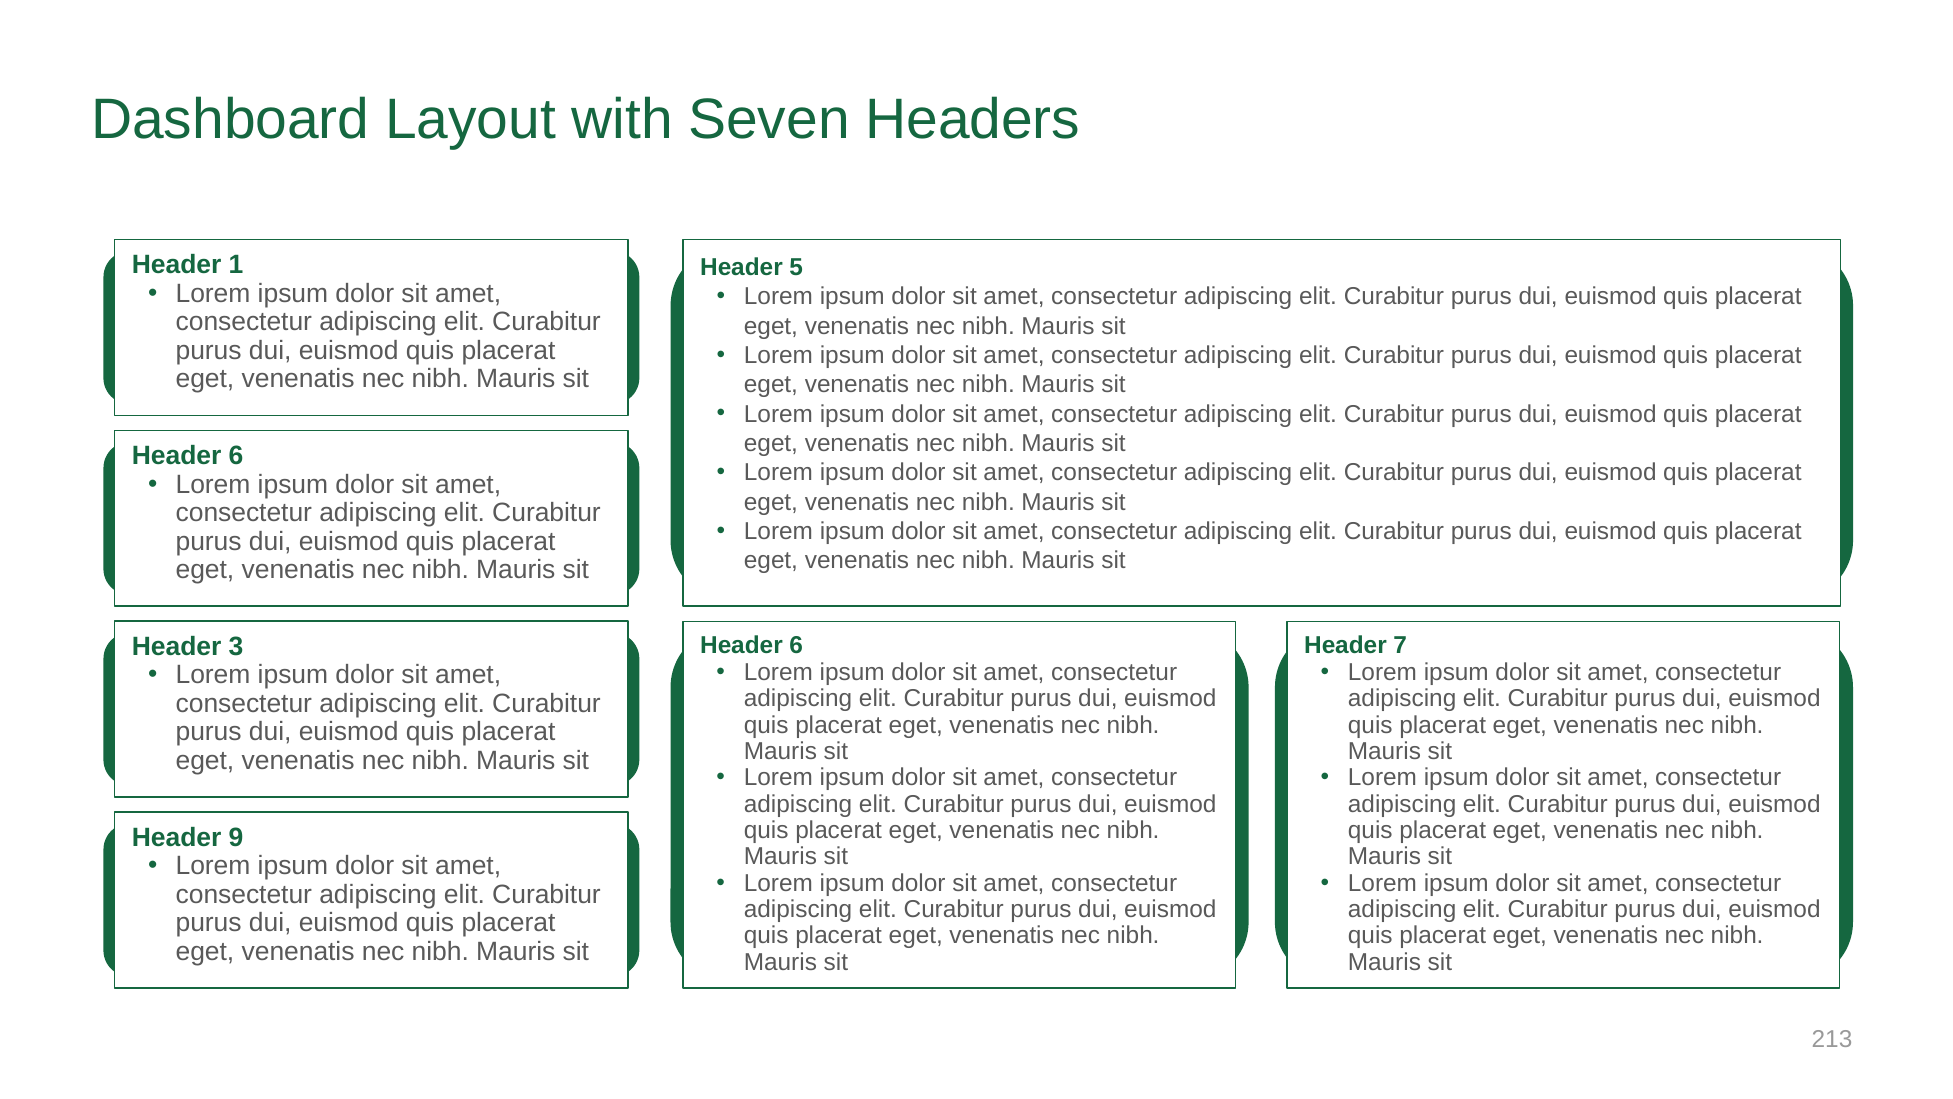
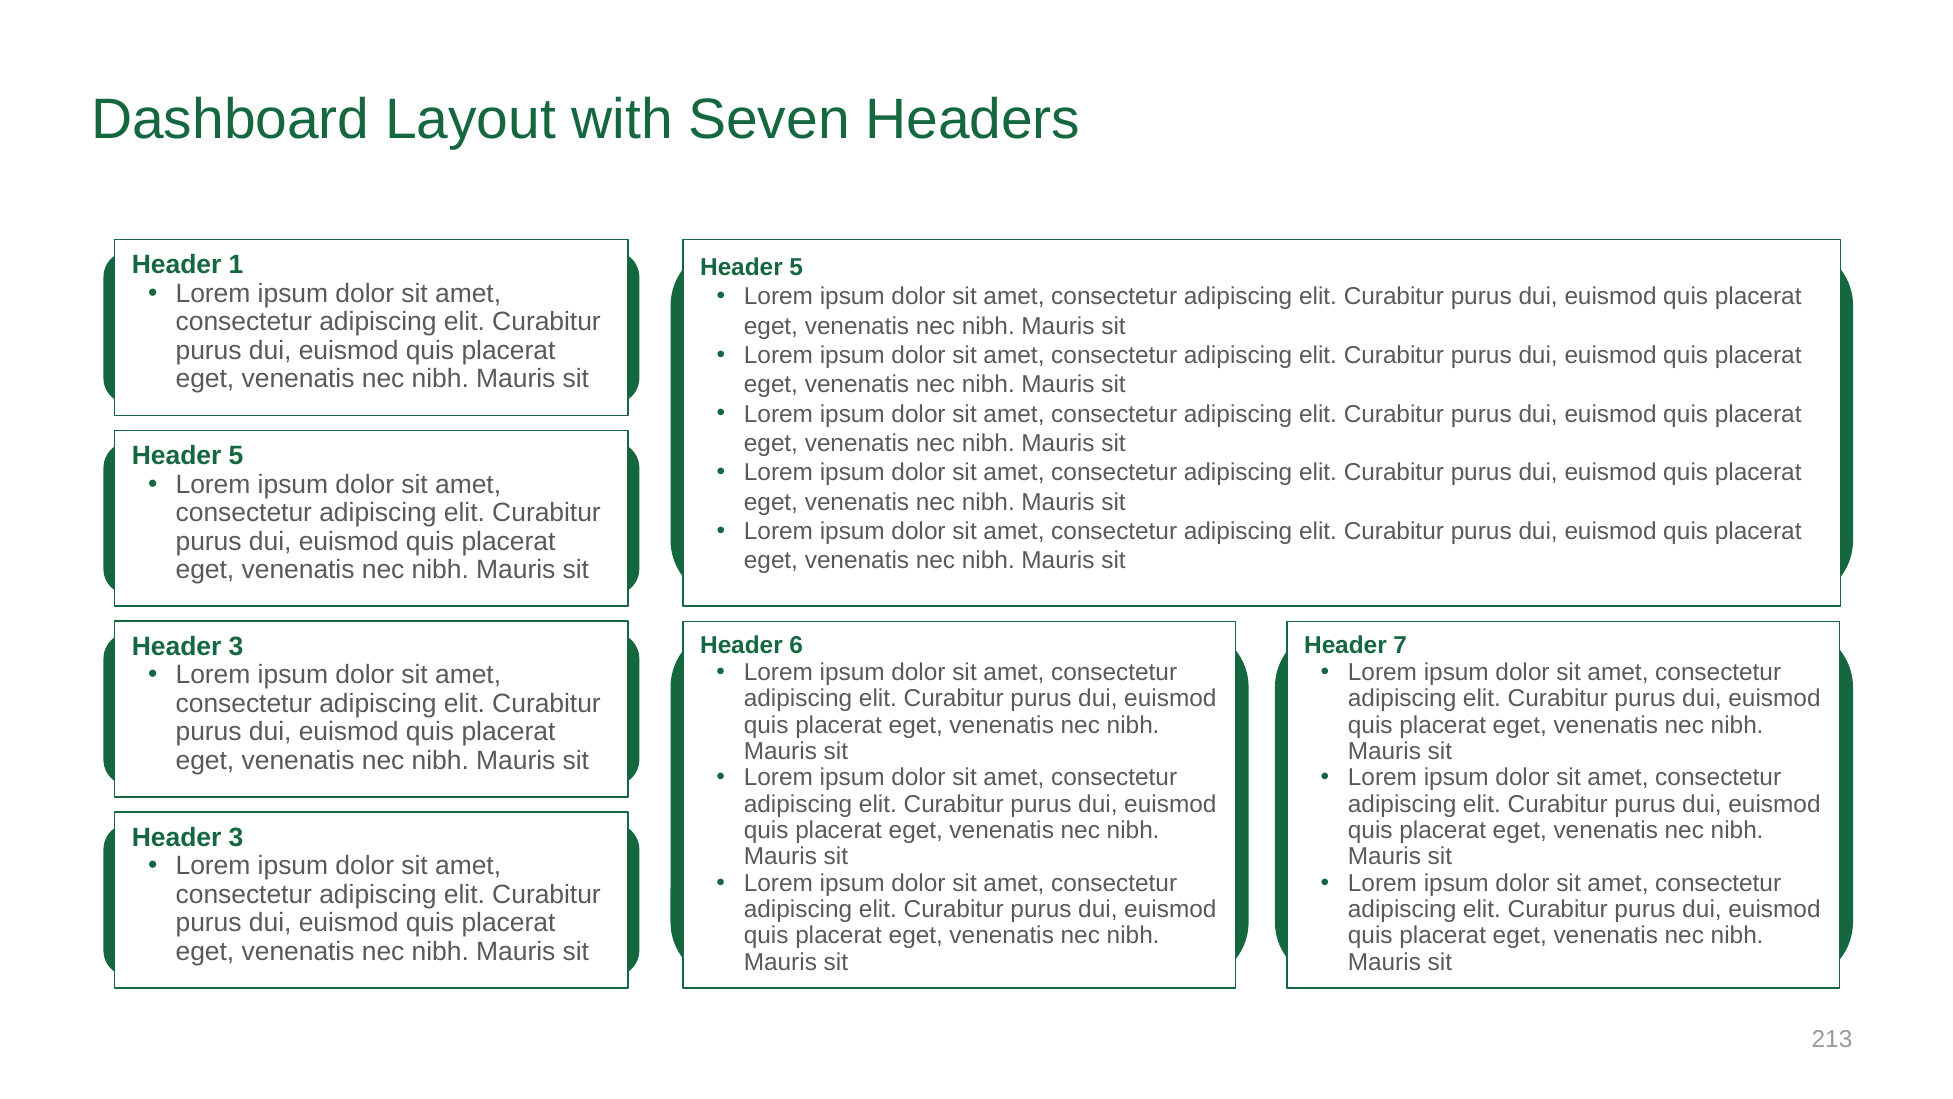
6 at (236, 456): 6 -> 5
9 at (236, 837): 9 -> 3
